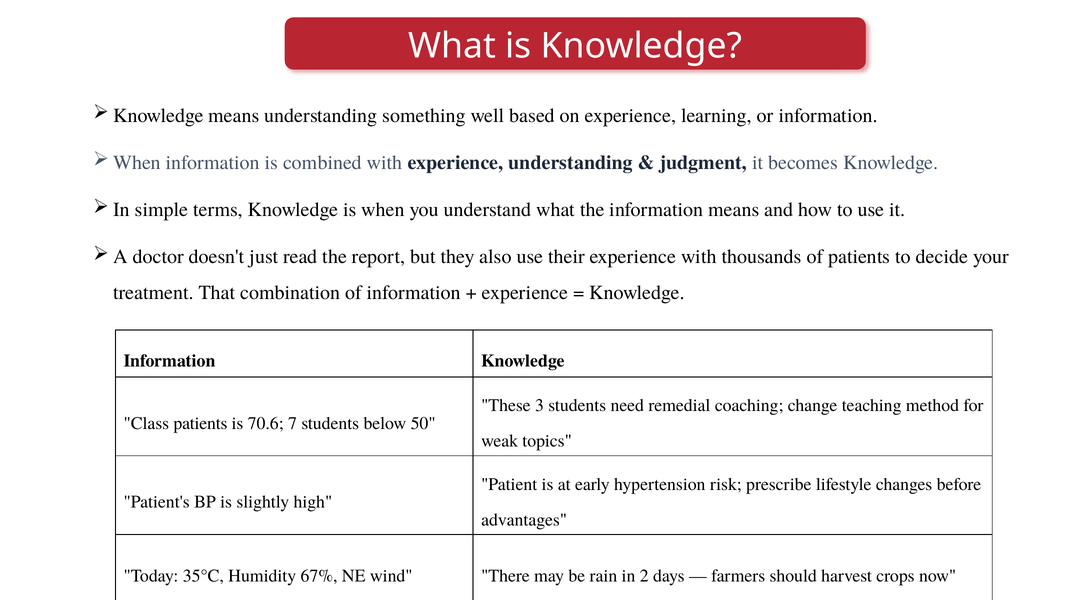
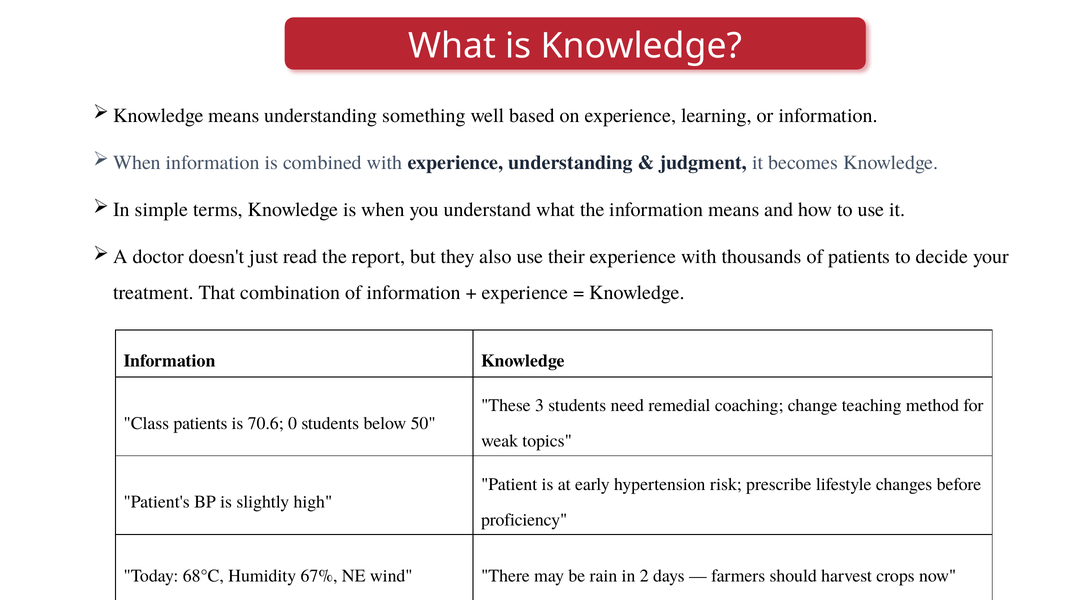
7: 7 -> 0
advantages: advantages -> proficiency
35°C: 35°C -> 68°C
